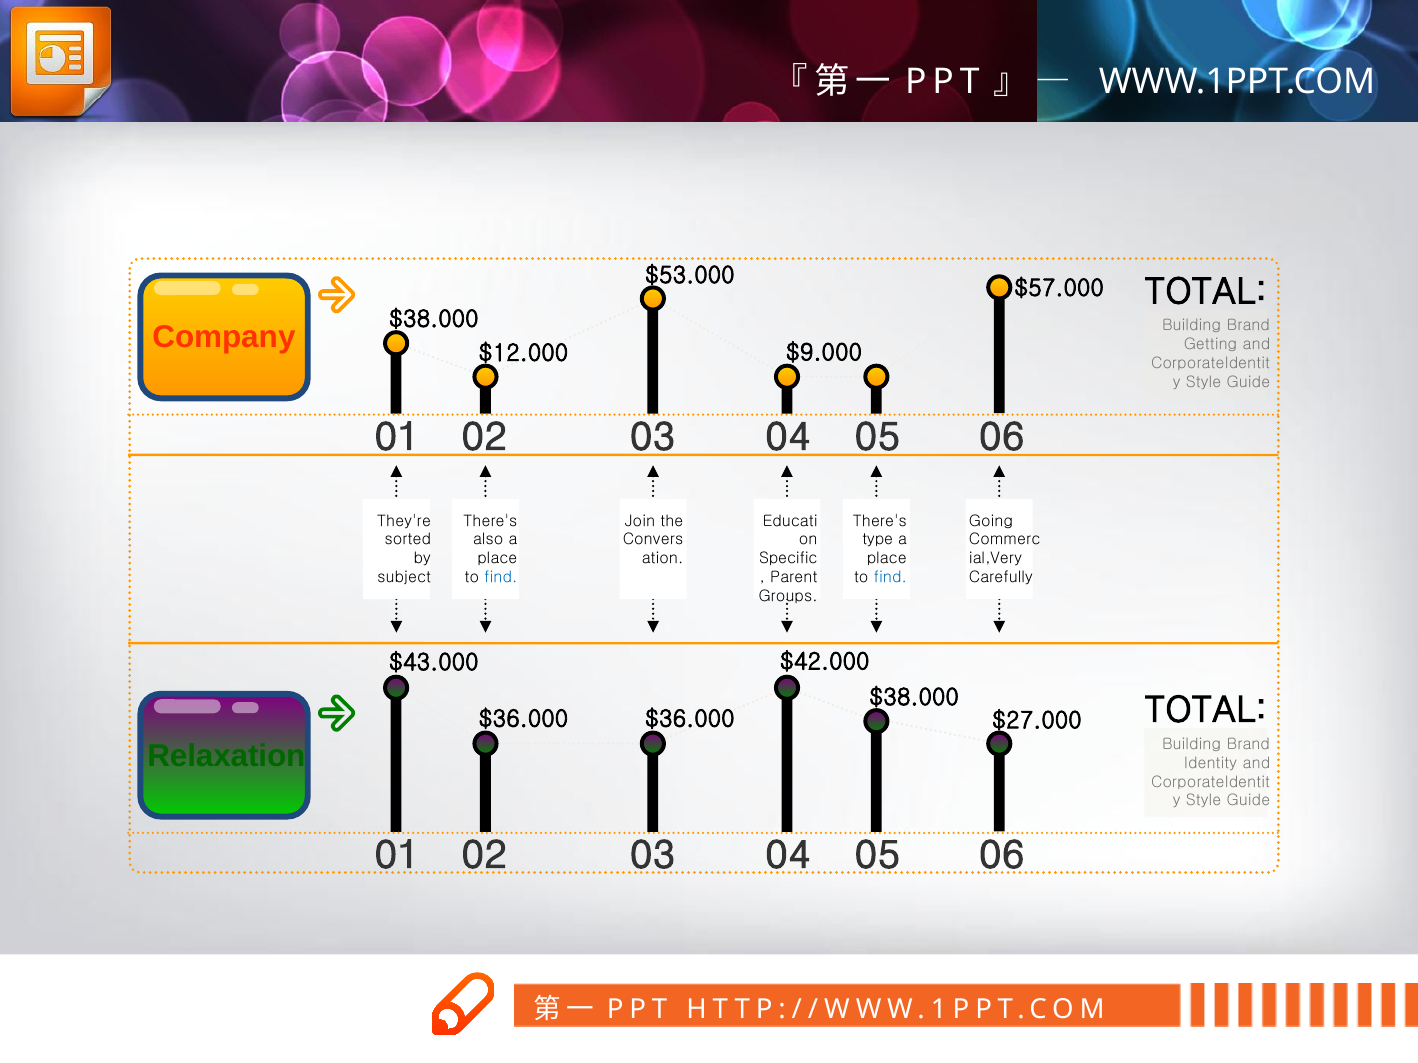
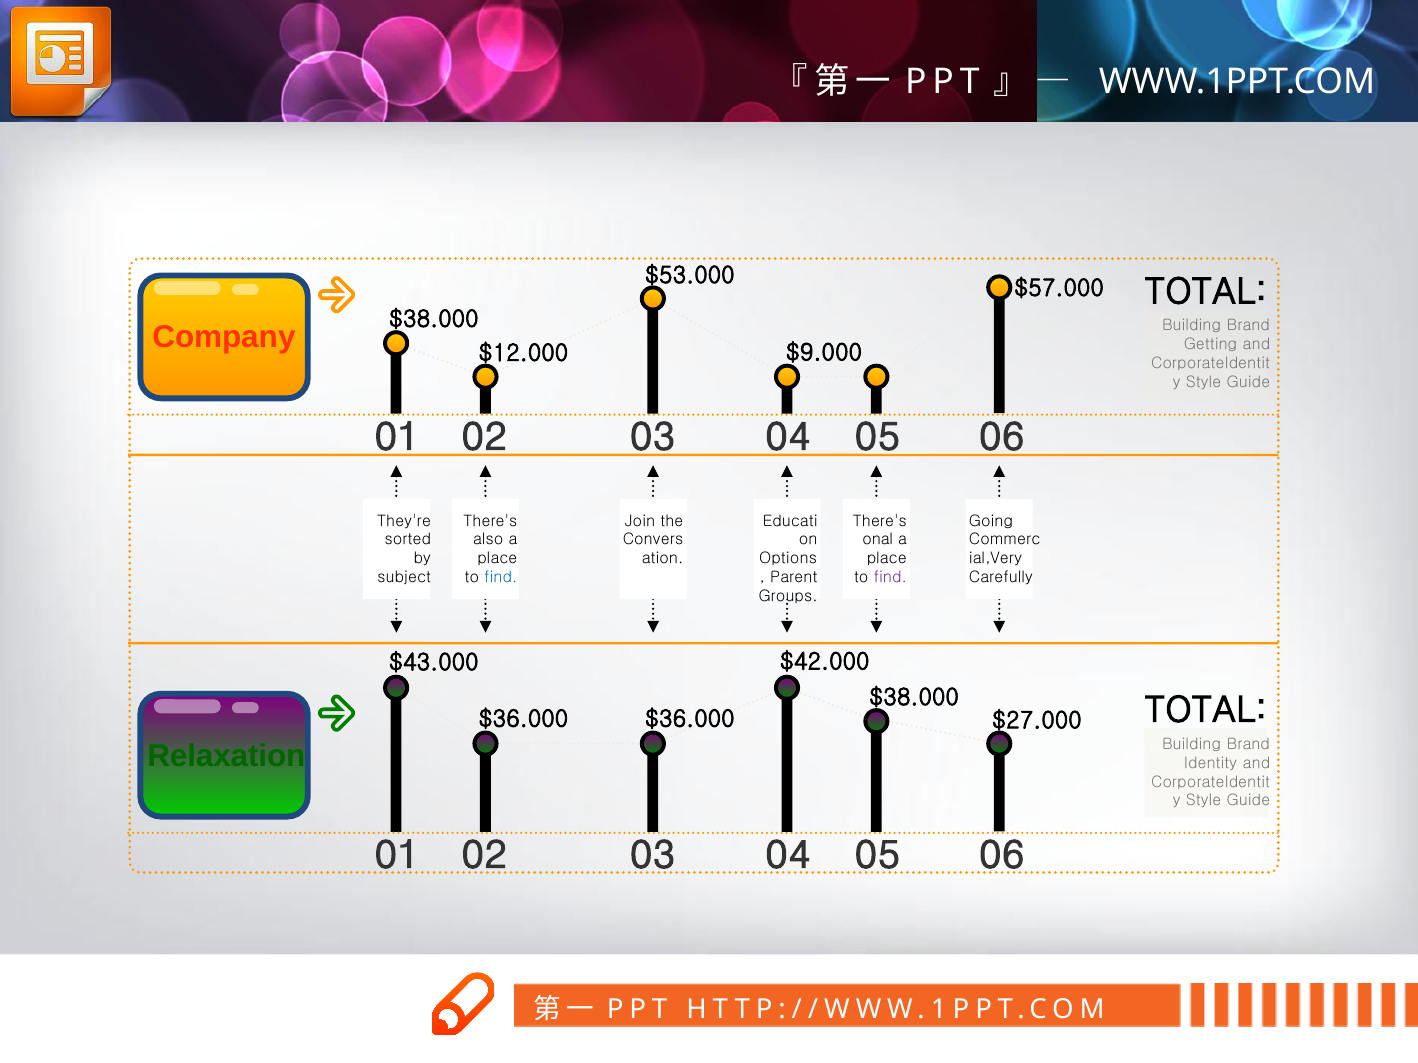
type: type -> onal
Specific: Specific -> Options
find at (890, 578) colour: blue -> purple
